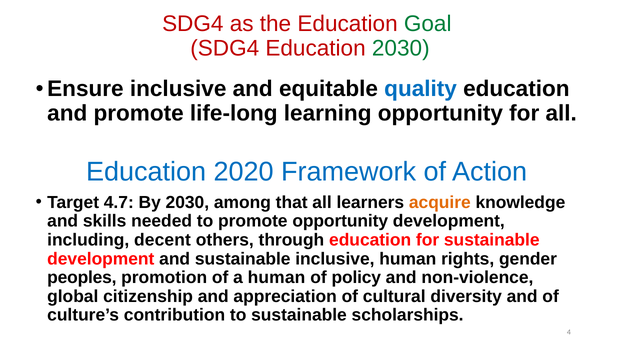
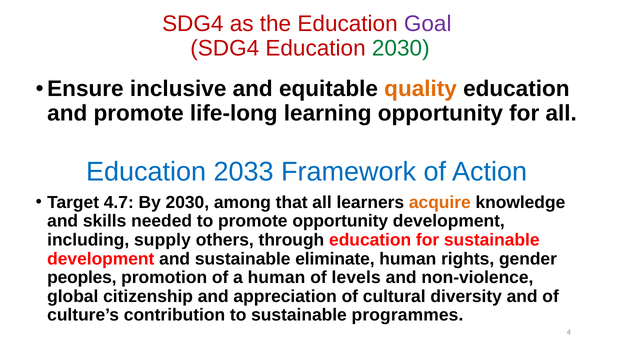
Goal colour: green -> purple
quality colour: blue -> orange
2020: 2020 -> 2033
decent: decent -> supply
sustainable inclusive: inclusive -> eliminate
policy: policy -> levels
scholarships: scholarships -> programmes
